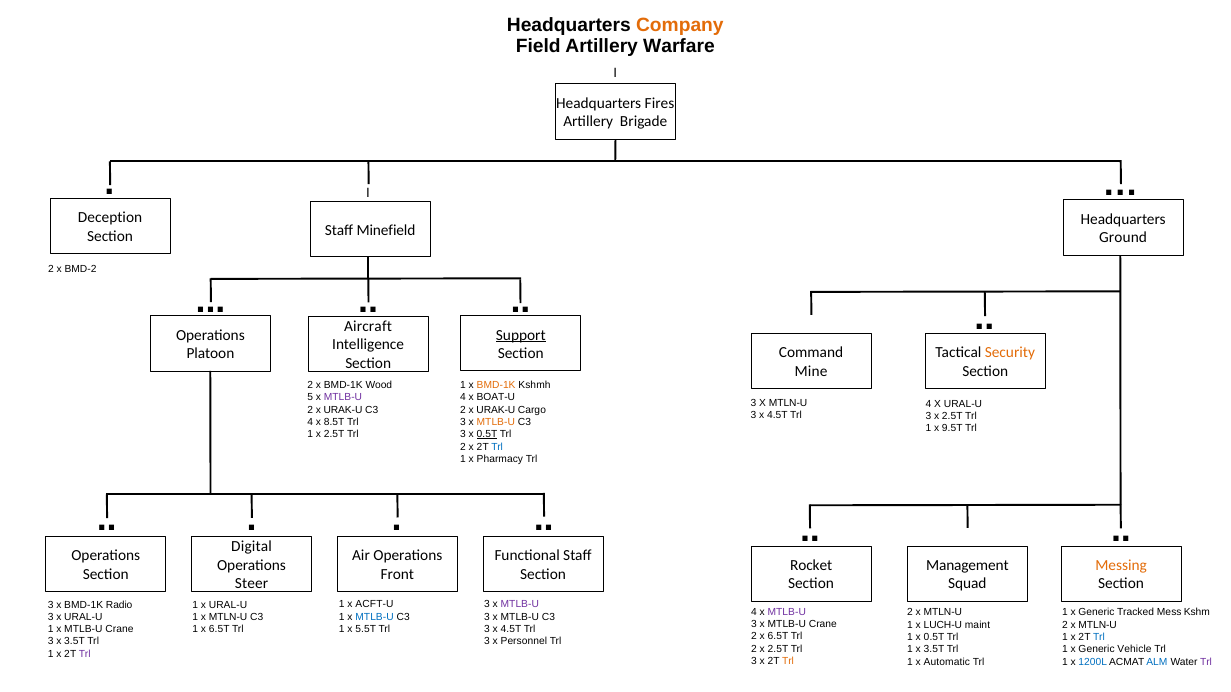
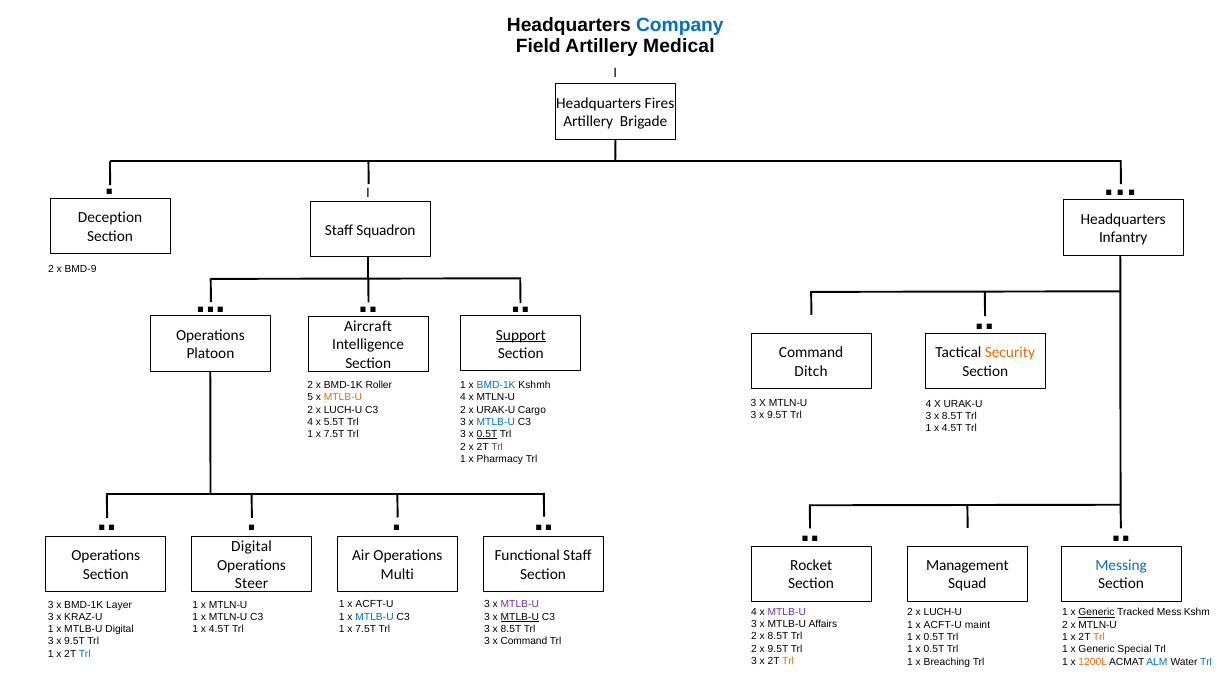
Company colour: orange -> blue
Warfare: Warfare -> Medical
Minefield: Minefield -> Squadron
Ground: Ground -> Infantry
BMD-2: BMD-2 -> BMD-9
Mine: Mine -> Ditch
Wood: Wood -> Roller
BMD-1K at (496, 386) colour: orange -> blue
MTLB-U at (343, 398) colour: purple -> orange
4 x BOAT-U: BOAT-U -> MTLN-U
4 X URAL-U: URAL-U -> URAK-U
URAK-U at (343, 410): URAK-U -> LUCH-U
4.5T at (777, 416): 4.5T -> 9.5T
2.5T at (952, 416): 2.5T -> 8.5T
8.5T: 8.5T -> 5.5T
MTLB-U at (496, 422) colour: orange -> blue
9.5T at (952, 429): 9.5T -> 4.5T
2.5T at (334, 435): 2.5T -> 7.5T
Trl at (497, 447) colour: blue -> purple
Messing colour: orange -> blue
Front: Front -> Multi
Radio: Radio -> Layer
URAL-U at (228, 605): URAL-U -> MTLN-U
MTLN-U at (943, 613): MTLN-U -> LUCH-U
Generic at (1097, 613) underline: none -> present
MTLB-U at (520, 617) underline: none -> present
3 x URAL-U: URAL-U -> KRAZ-U
3 x MTLB-U Crane: Crane -> Affairs
LUCH-U at (943, 625): LUCH-U -> ACFT-U
5.5T at (366, 629): 5.5T -> 7.5T
4.5T at (511, 629): 4.5T -> 8.5T
1 x MTLB-U Crane: Crane -> Digital
6.5T at (219, 630): 6.5T -> 4.5T
2 x 6.5T: 6.5T -> 8.5T
Trl at (1099, 638) colour: blue -> orange
x Personnel: Personnel -> Command
3.5T at (75, 642): 3.5T -> 9.5T
2 x 2.5T: 2.5T -> 9.5T
3.5T at (934, 650): 3.5T -> 0.5T
Vehicle: Vehicle -> Special
Trl at (85, 654) colour: purple -> blue
Automatic: Automatic -> Breaching
1200L colour: blue -> orange
Trl at (1206, 662) colour: purple -> blue
